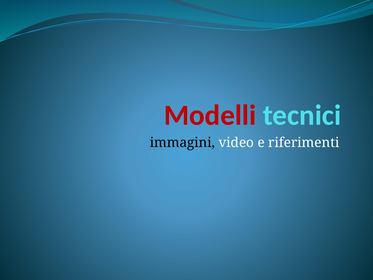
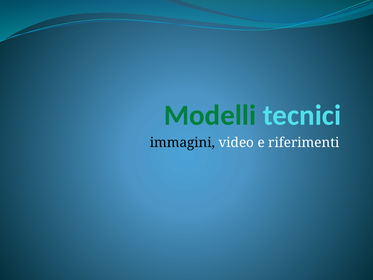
Modelli colour: red -> green
